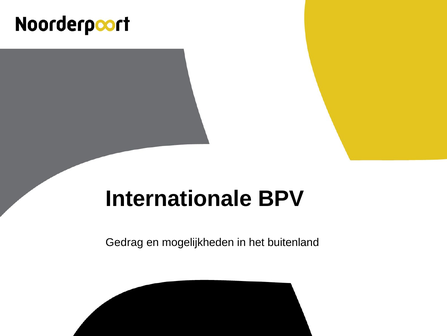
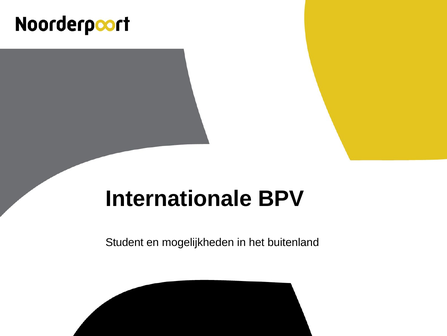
Gedrag: Gedrag -> Student
